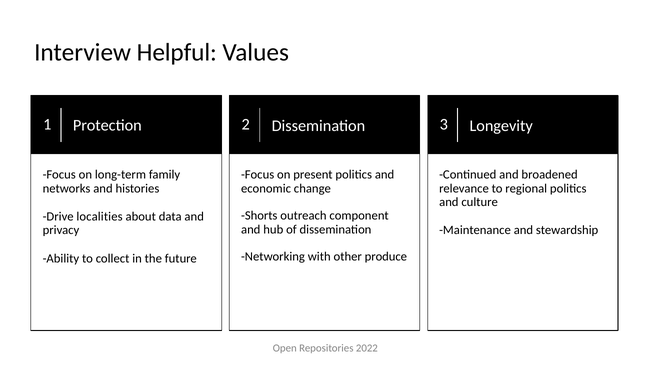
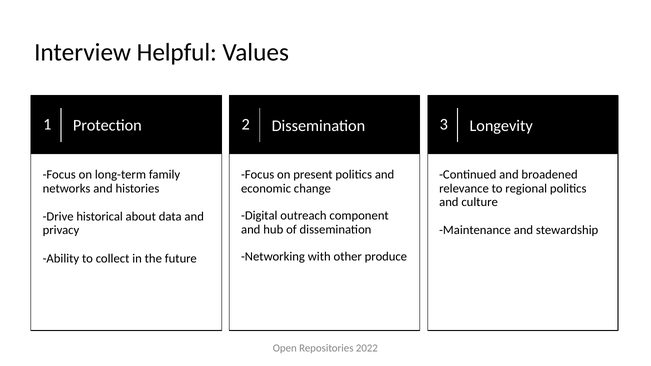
Shorts: Shorts -> Digital
localities: localities -> historical
